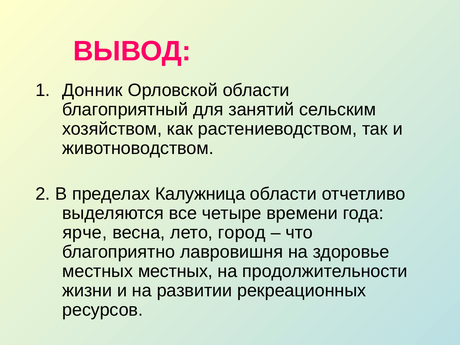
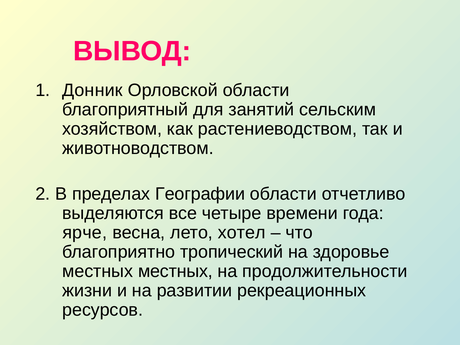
Калужница: Калужница -> Географии
город: город -> хотел
лавровишня: лавровишня -> тропический
